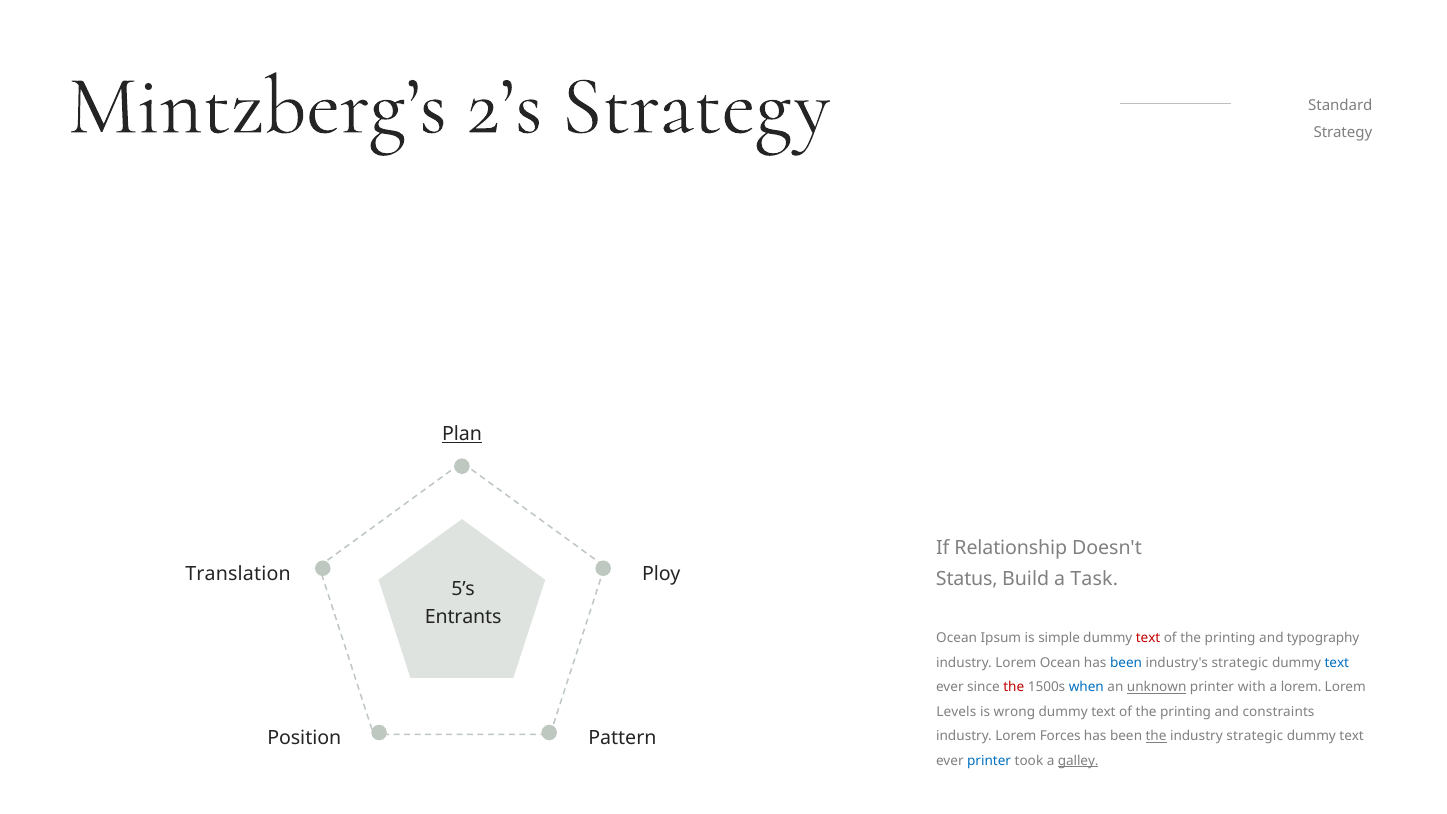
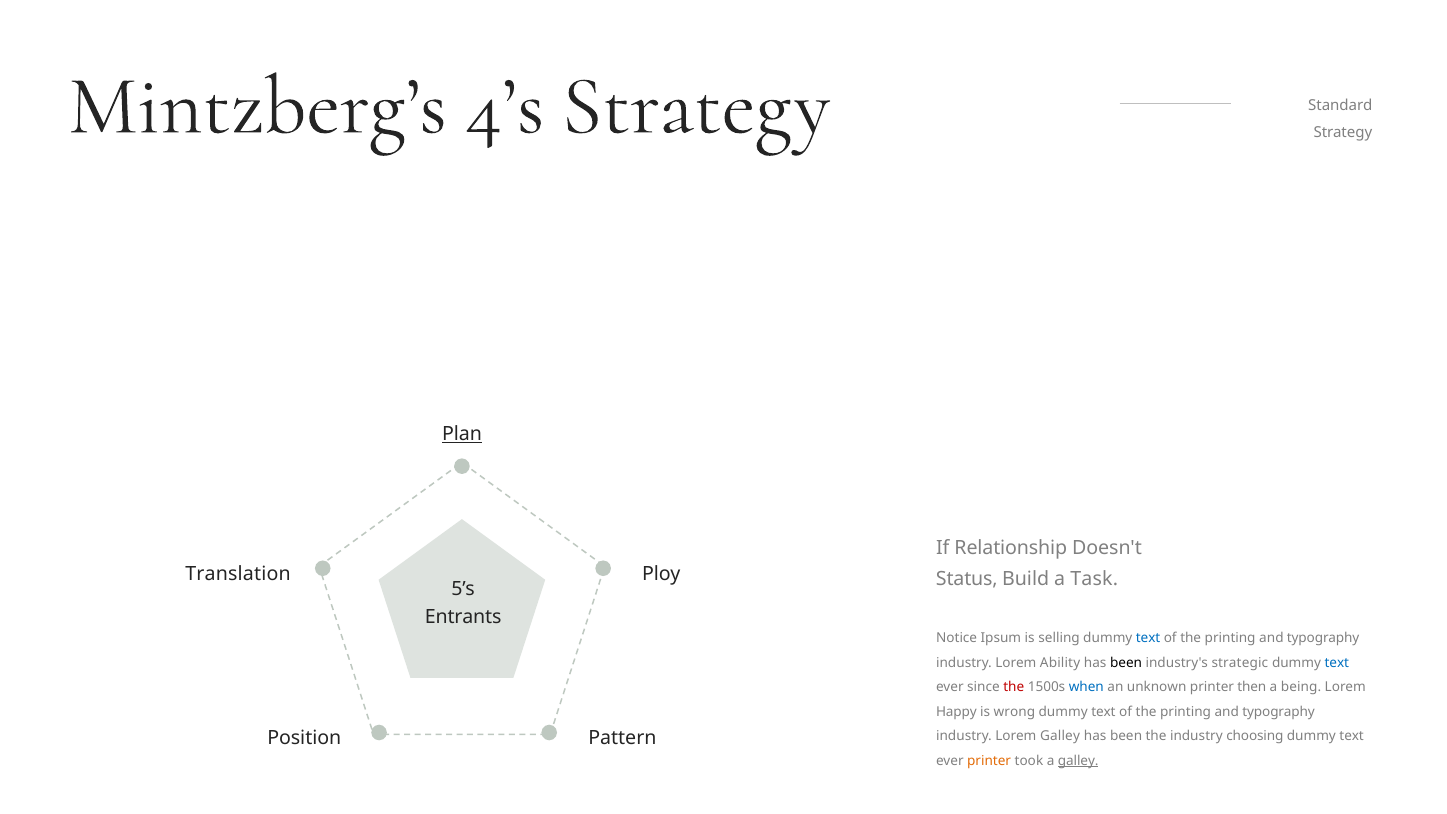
2’s: 2’s -> 4’s
Ocean at (957, 638): Ocean -> Notice
simple: simple -> selling
text at (1148, 638) colour: red -> blue
Lorem Ocean: Ocean -> Ability
been at (1126, 663) colour: blue -> black
unknown underline: present -> none
with: with -> then
a lorem: lorem -> being
Levels: Levels -> Happy
constraints at (1279, 712): constraints -> typography
Lorem Forces: Forces -> Galley
the at (1156, 736) underline: present -> none
industry strategic: strategic -> choosing
printer at (989, 761) colour: blue -> orange
